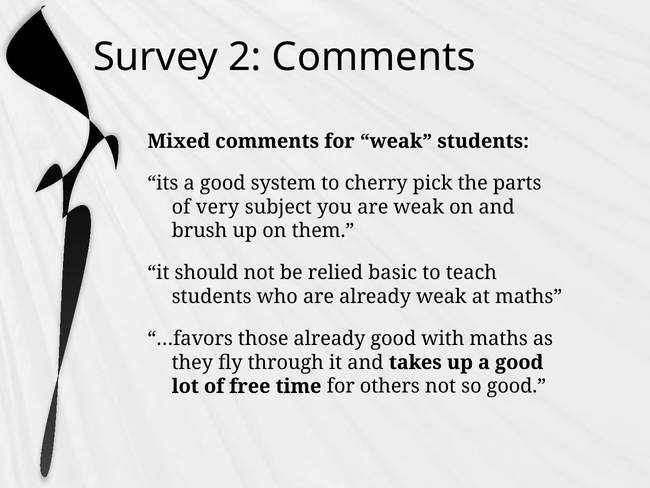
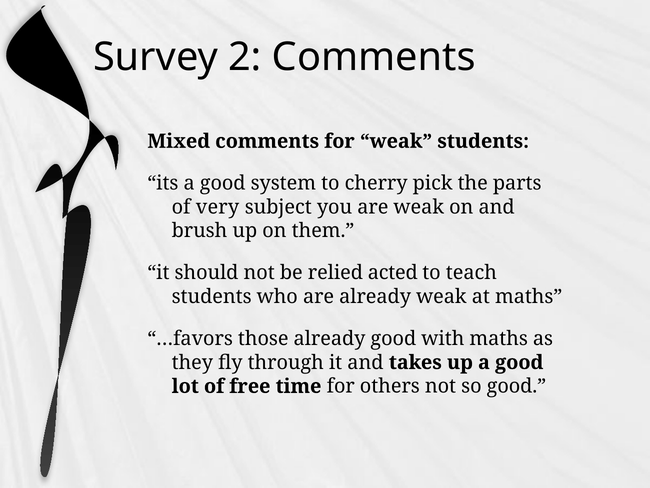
basic: basic -> acted
